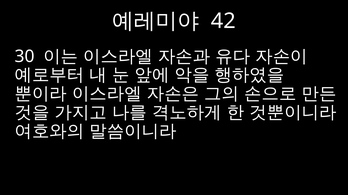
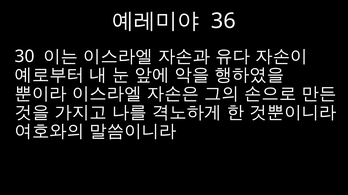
42: 42 -> 36
